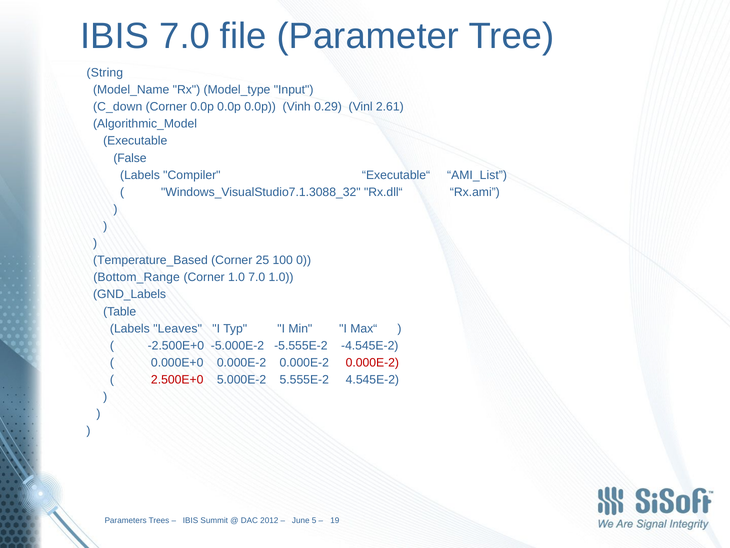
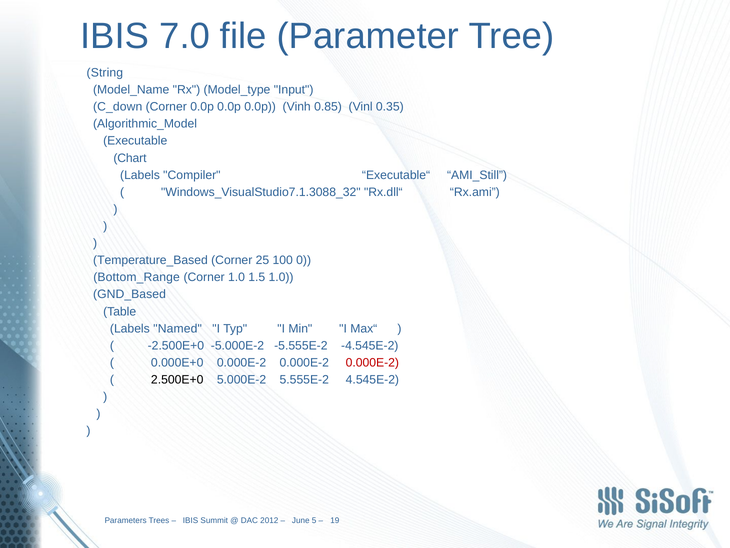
0.29: 0.29 -> 0.85
2.61: 2.61 -> 0.35
False: False -> Chart
AMI_List: AMI_List -> AMI_Still
1.0 7.0: 7.0 -> 1.5
GND_Labels: GND_Labels -> GND_Based
Leaves: Leaves -> Named
2.500E+0 colour: red -> black
